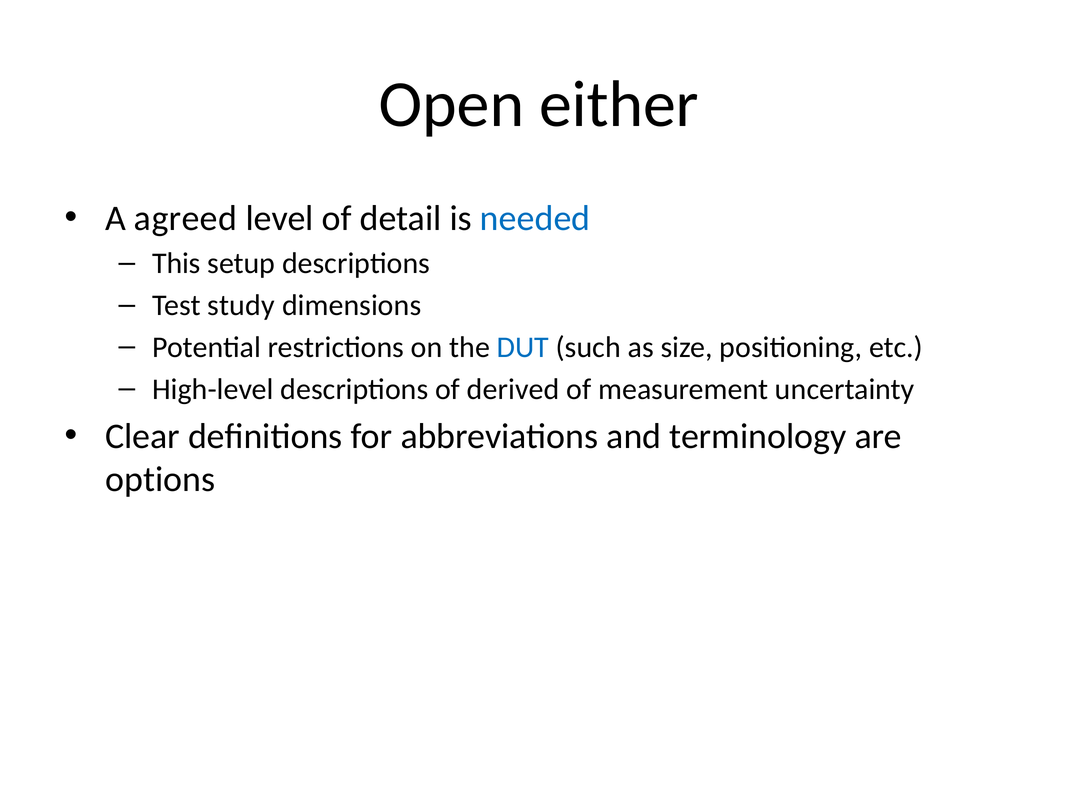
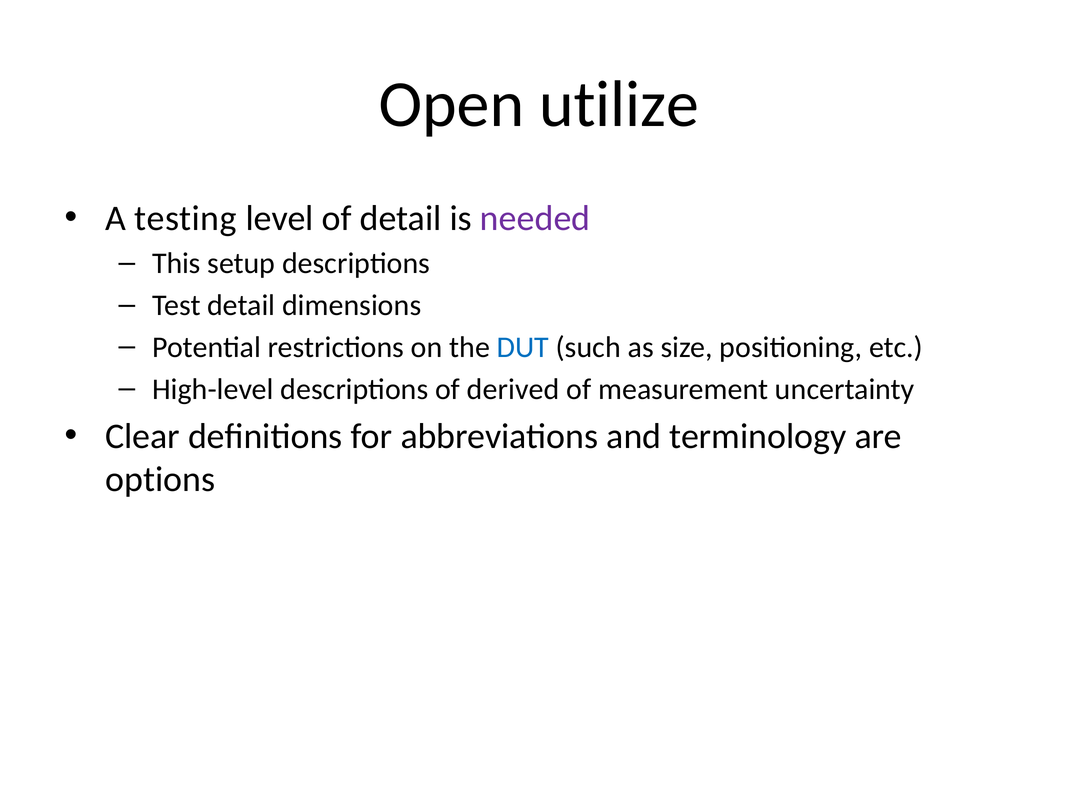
either: either -> utilize
agreed: agreed -> testing
needed colour: blue -> purple
Test study: study -> detail
